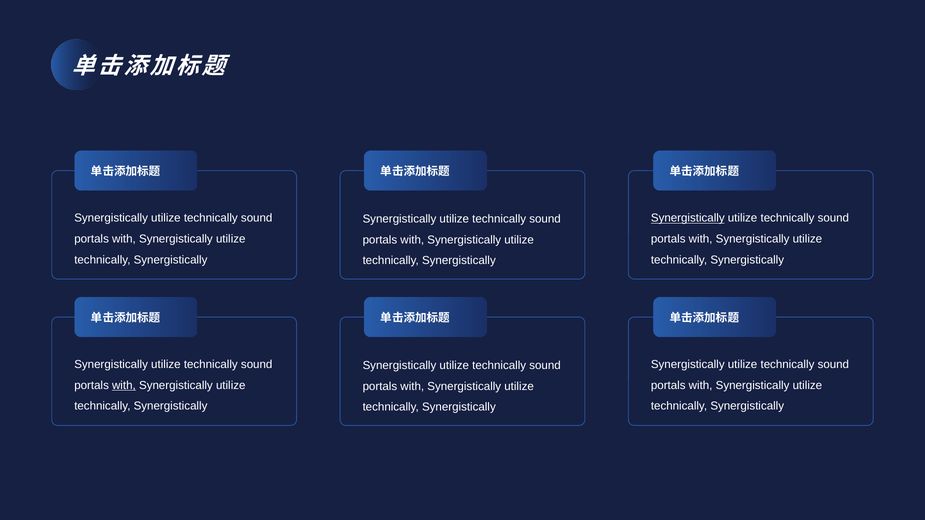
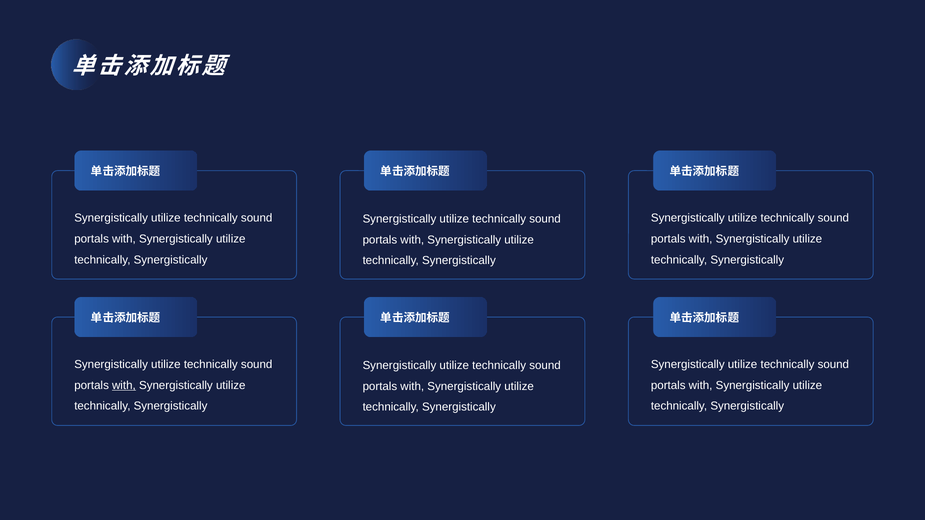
Synergistically at (688, 218) underline: present -> none
